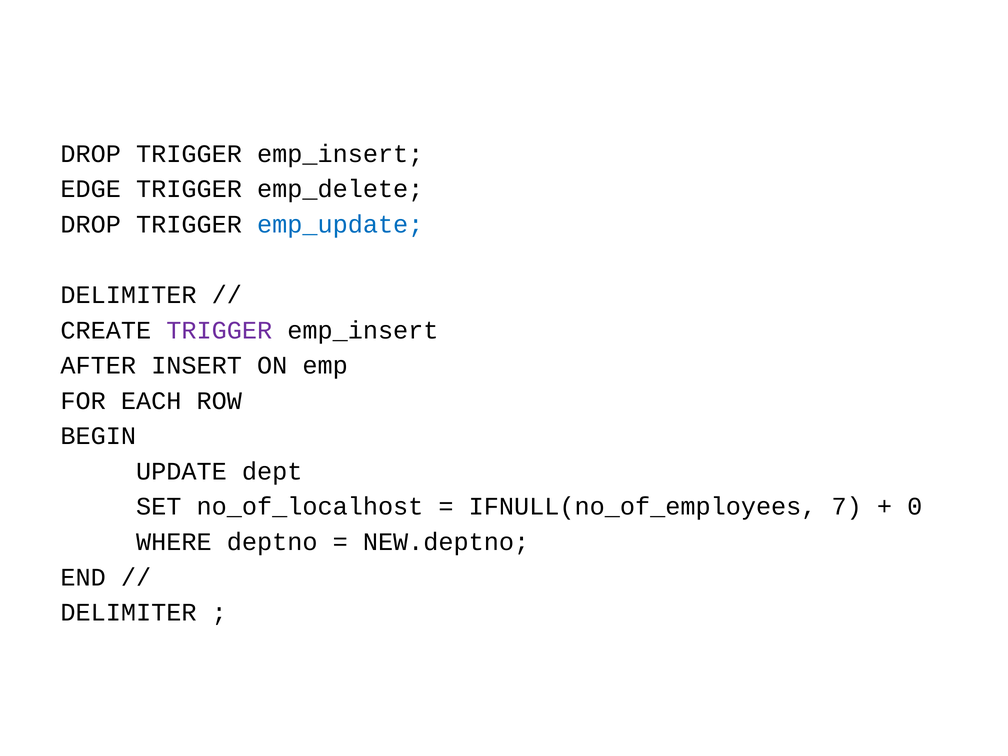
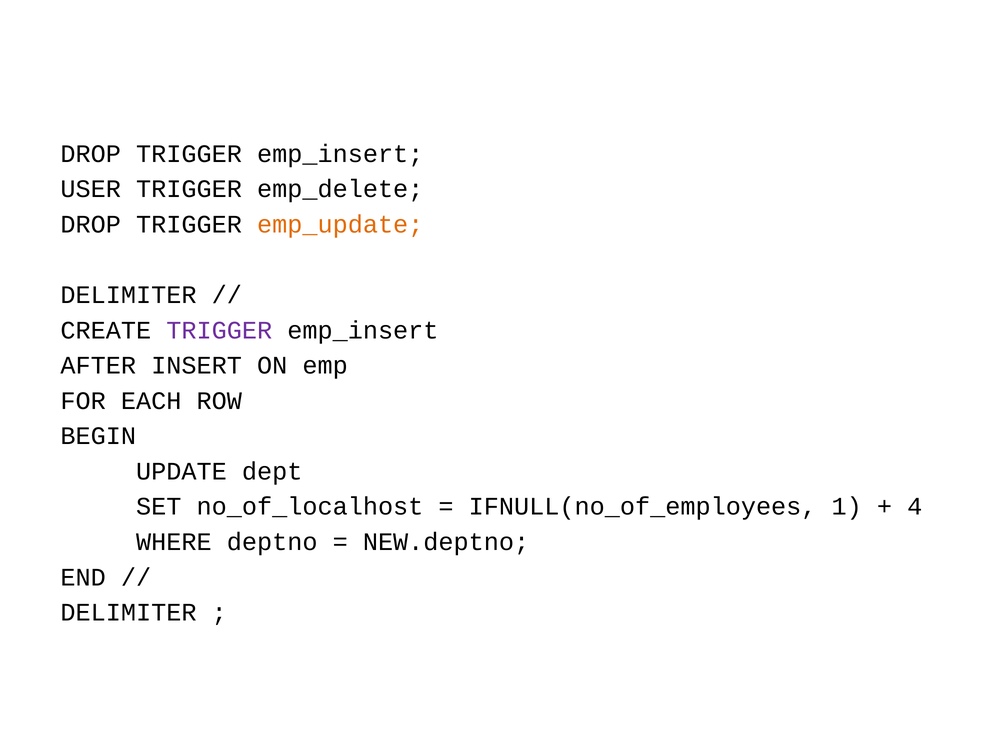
EDGE: EDGE -> USER
emp_update colour: blue -> orange
7: 7 -> 1
0: 0 -> 4
